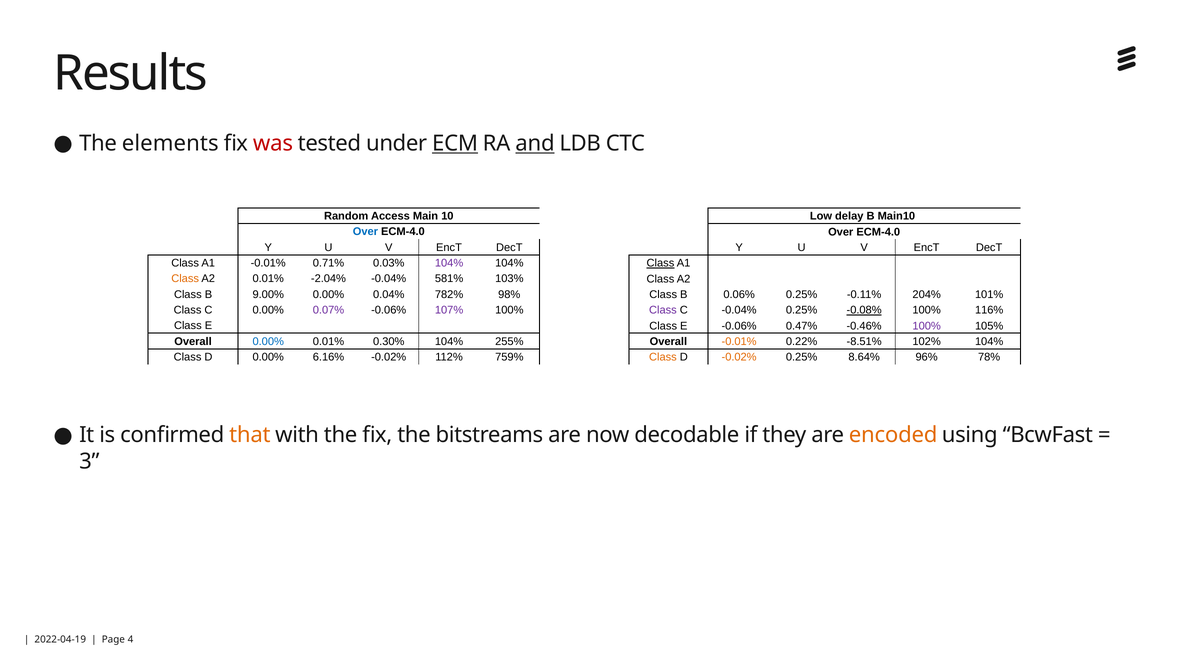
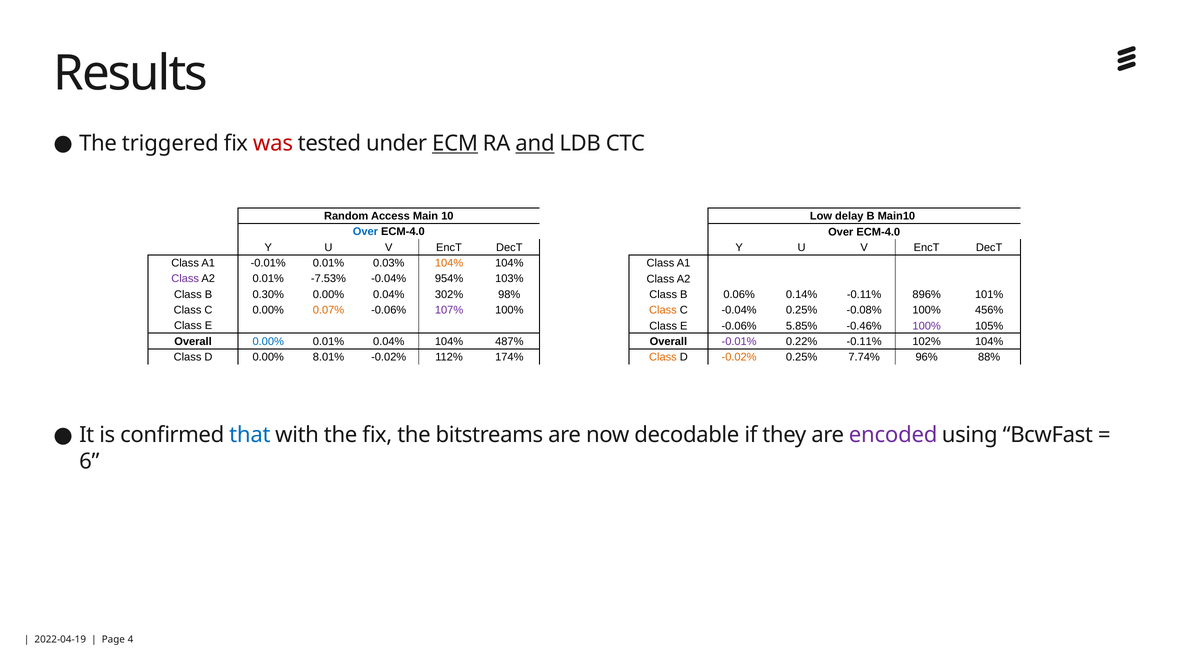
elements: elements -> triggered
-0.01% 0.71%: 0.71% -> 0.01%
104% at (449, 263) colour: purple -> orange
Class at (660, 263) underline: present -> none
Class at (185, 279) colour: orange -> purple
-2.04%: -2.04% -> -7.53%
581%: 581% -> 954%
9.00%: 9.00% -> 0.30%
782%: 782% -> 302%
0.06% 0.25%: 0.25% -> 0.14%
204%: 204% -> 896%
0.07% colour: purple -> orange
Class at (663, 310) colour: purple -> orange
-0.08% underline: present -> none
116%: 116% -> 456%
0.47%: 0.47% -> 5.85%
0.01% 0.30%: 0.30% -> 0.04%
255%: 255% -> 487%
-0.01% at (739, 342) colour: orange -> purple
0.22% -8.51%: -8.51% -> -0.11%
6.16%: 6.16% -> 8.01%
759%: 759% -> 174%
8.64%: 8.64% -> 7.74%
78%: 78% -> 88%
that colour: orange -> blue
encoded colour: orange -> purple
3: 3 -> 6
